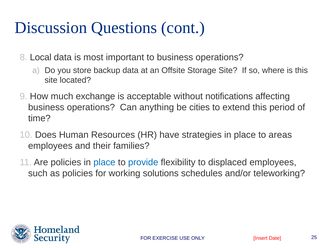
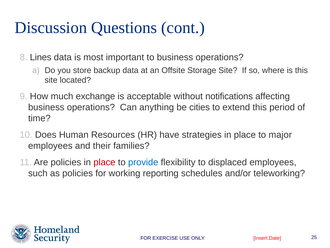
Local: Local -> Lines
areas: areas -> major
place at (104, 162) colour: blue -> red
solutions: solutions -> reporting
